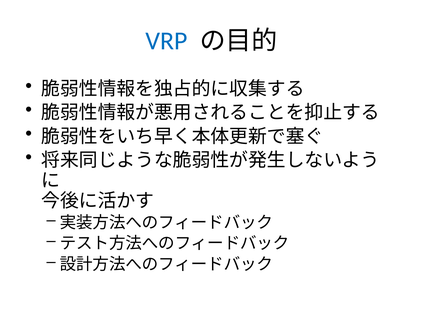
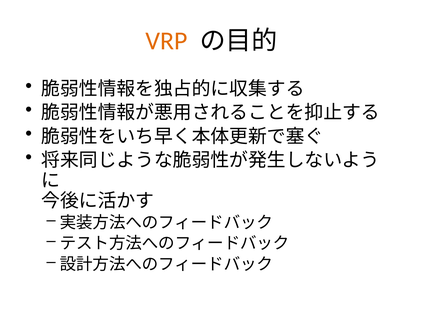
VRP colour: blue -> orange
